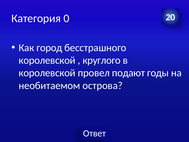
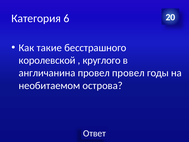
0: 0 -> 6
город: город -> такие
королевской at (47, 73): королевской -> англичанина
провел подают: подают -> провел
